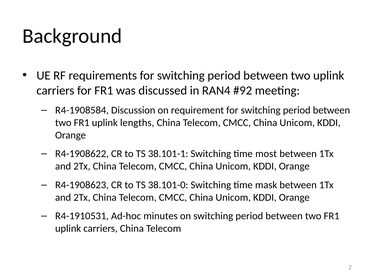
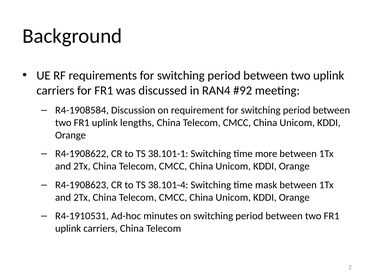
most: most -> more
38.101-0: 38.101-0 -> 38.101-4
